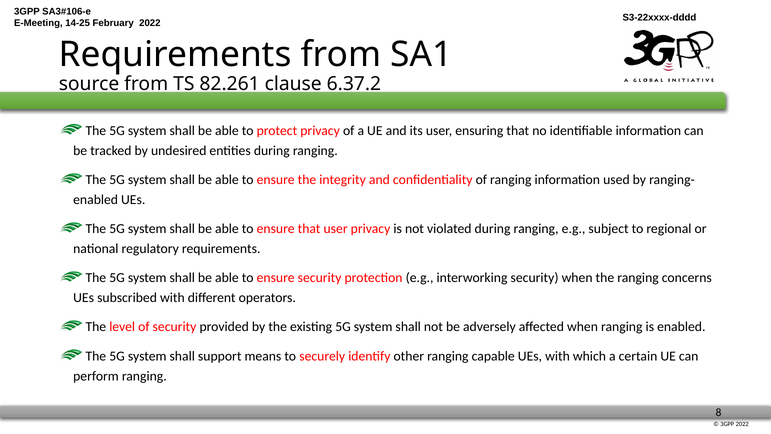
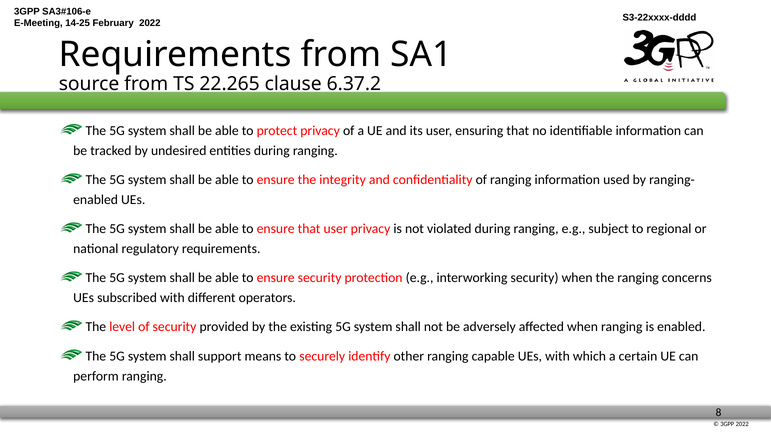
82.261: 82.261 -> 22.265
